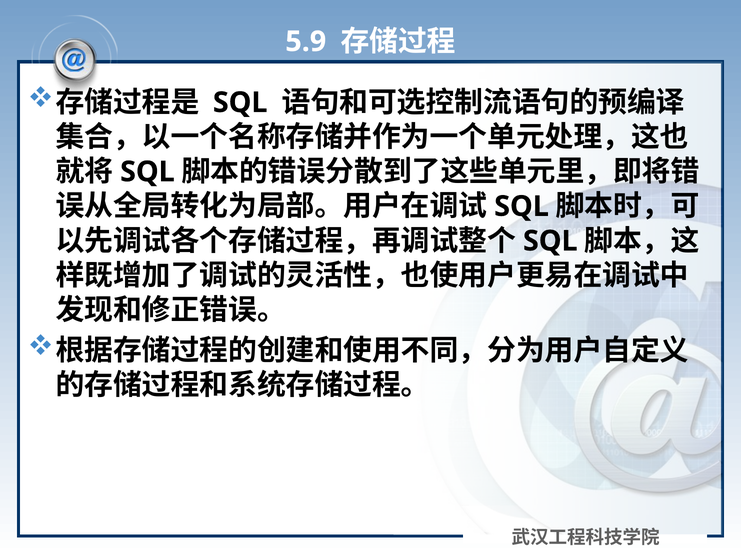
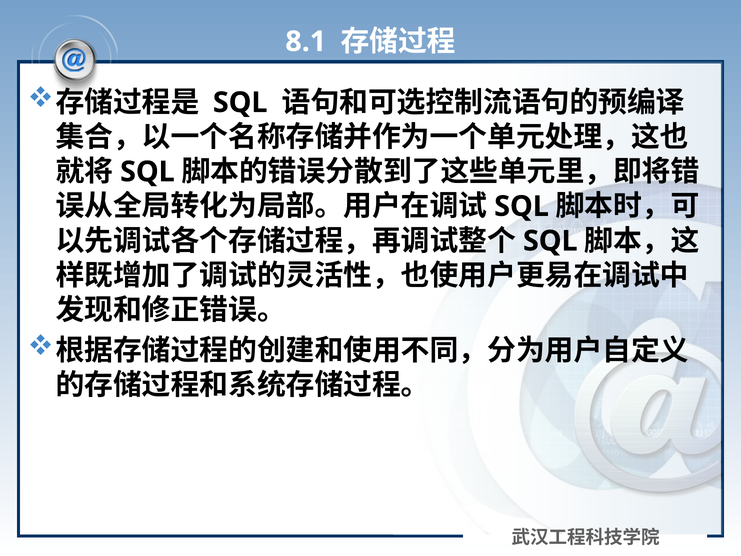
5.9: 5.9 -> 8.1
